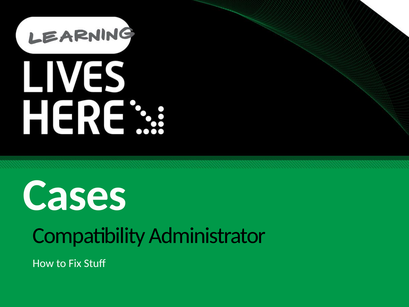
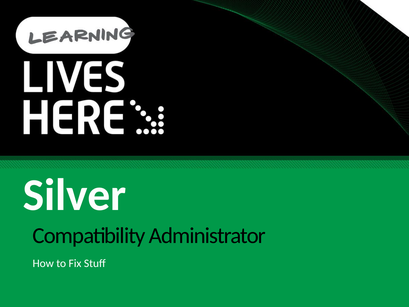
Cases: Cases -> Silver
